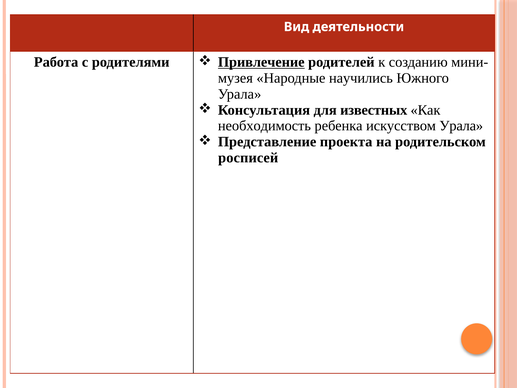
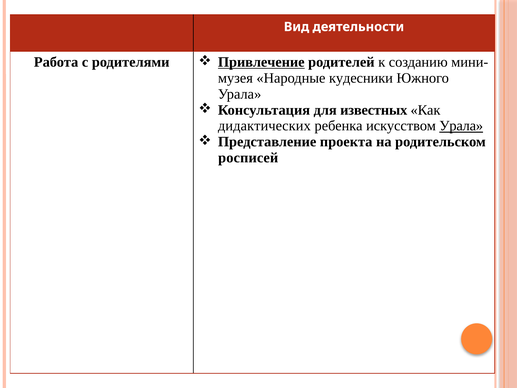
научились: научились -> кудесники
необходимость: необходимость -> дидактических
Урала at (461, 126) underline: none -> present
